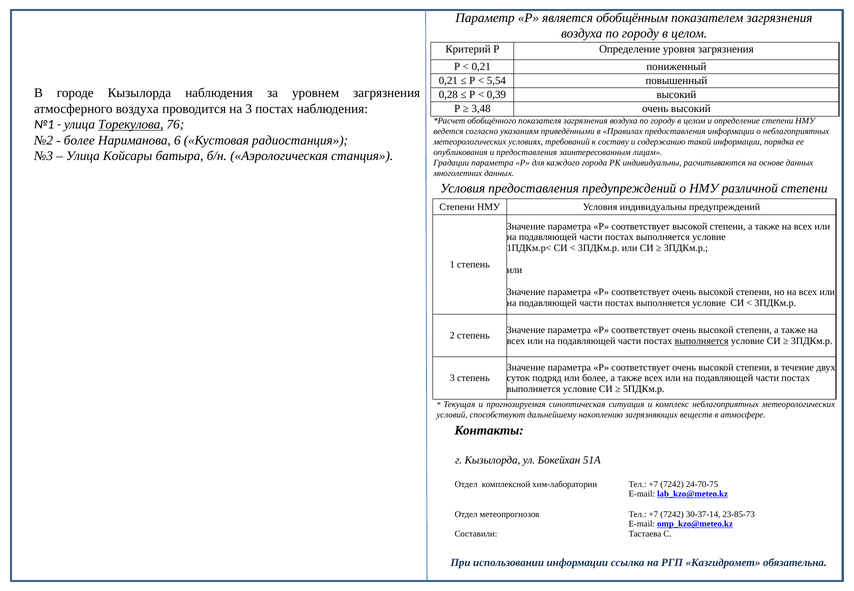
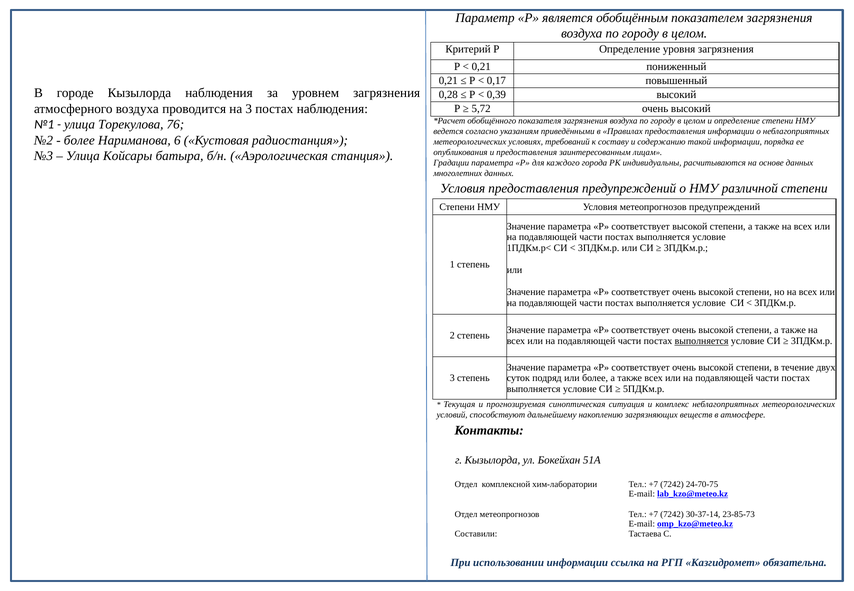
5,54: 5,54 -> 0,17
3,48: 3,48 -> 5,72
Торекулова underline: present -> none
Условия индивидуальны: индивидуальны -> метеопрогнозов
